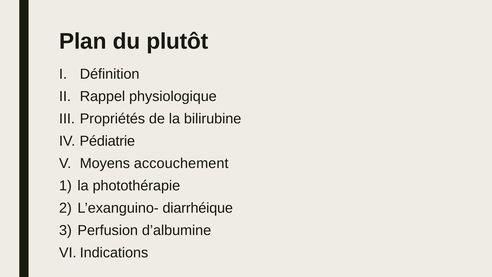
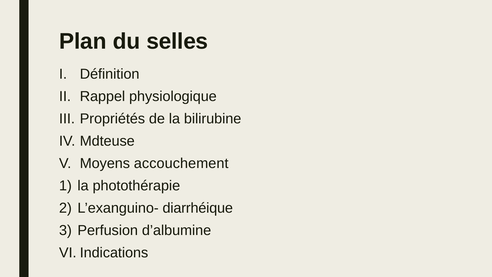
plutôt: plutôt -> selles
Pédiatrie: Pédiatrie -> Mdteuse
